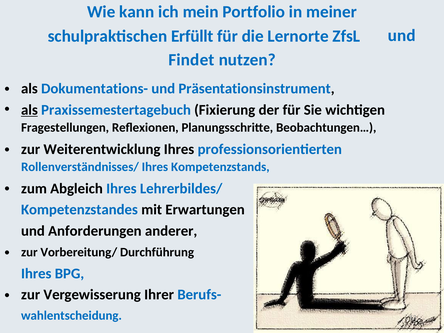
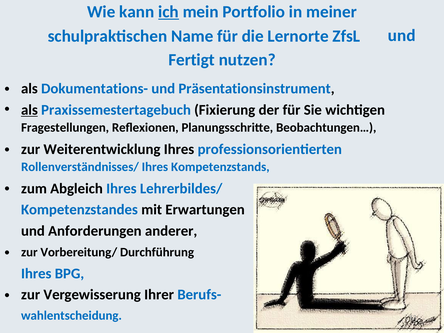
ich underline: none -> present
Erfüllt: Erfüllt -> Name
Findet: Findet -> Fertigt
